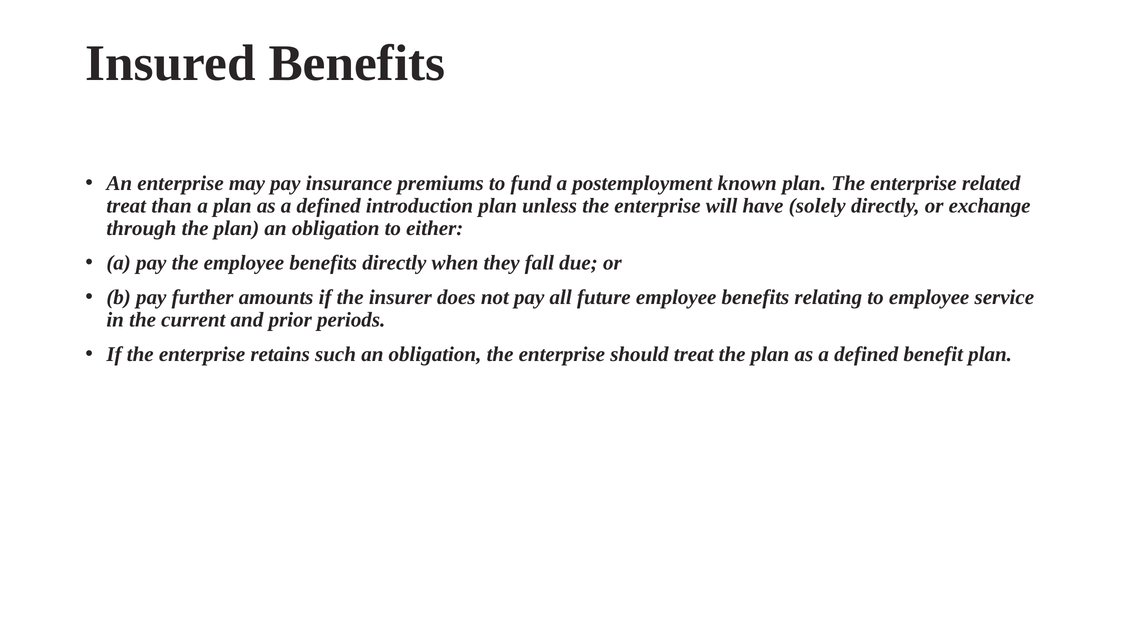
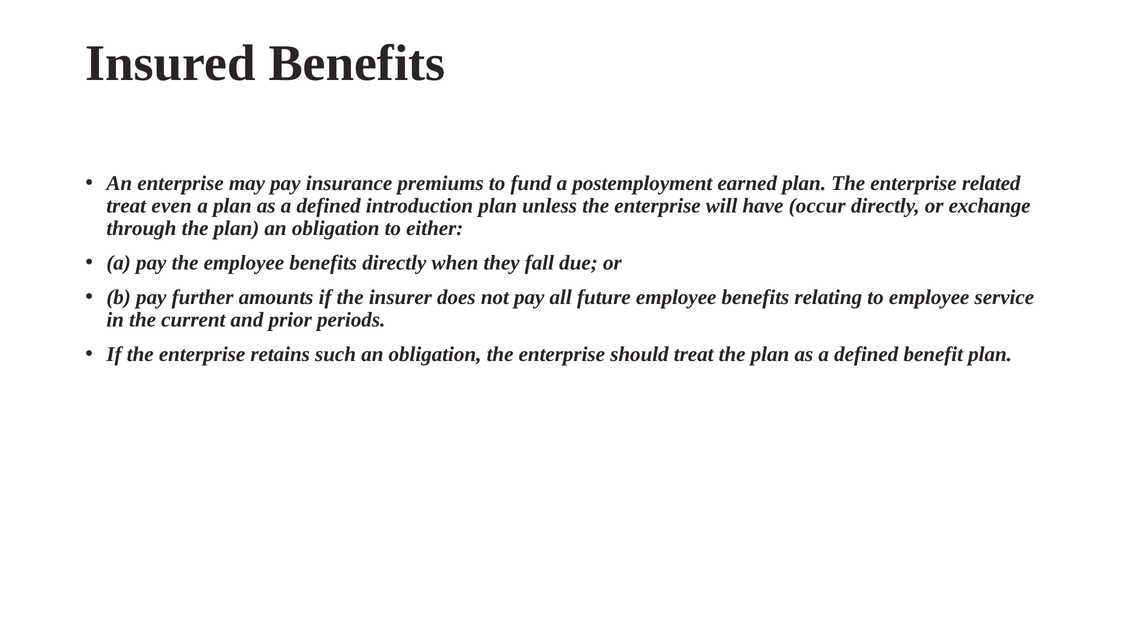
known: known -> earned
than: than -> even
solely: solely -> occur
